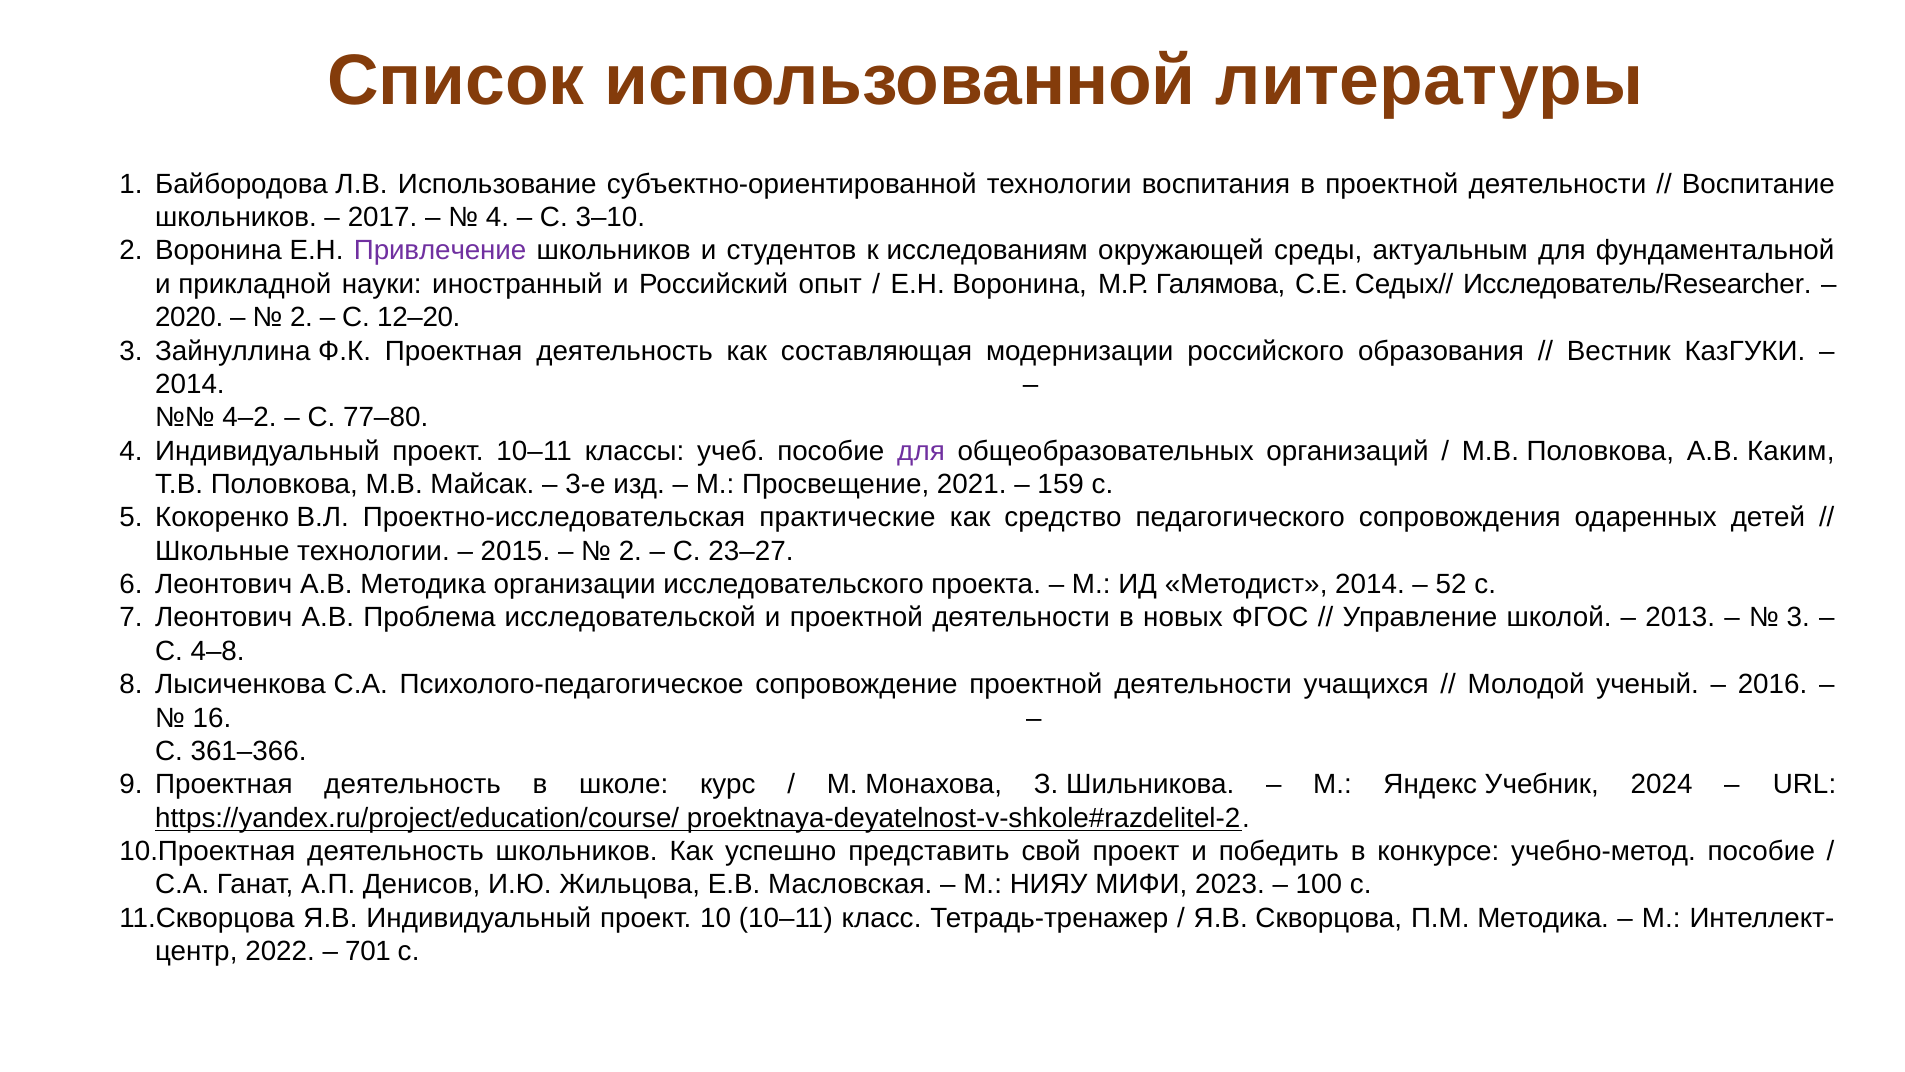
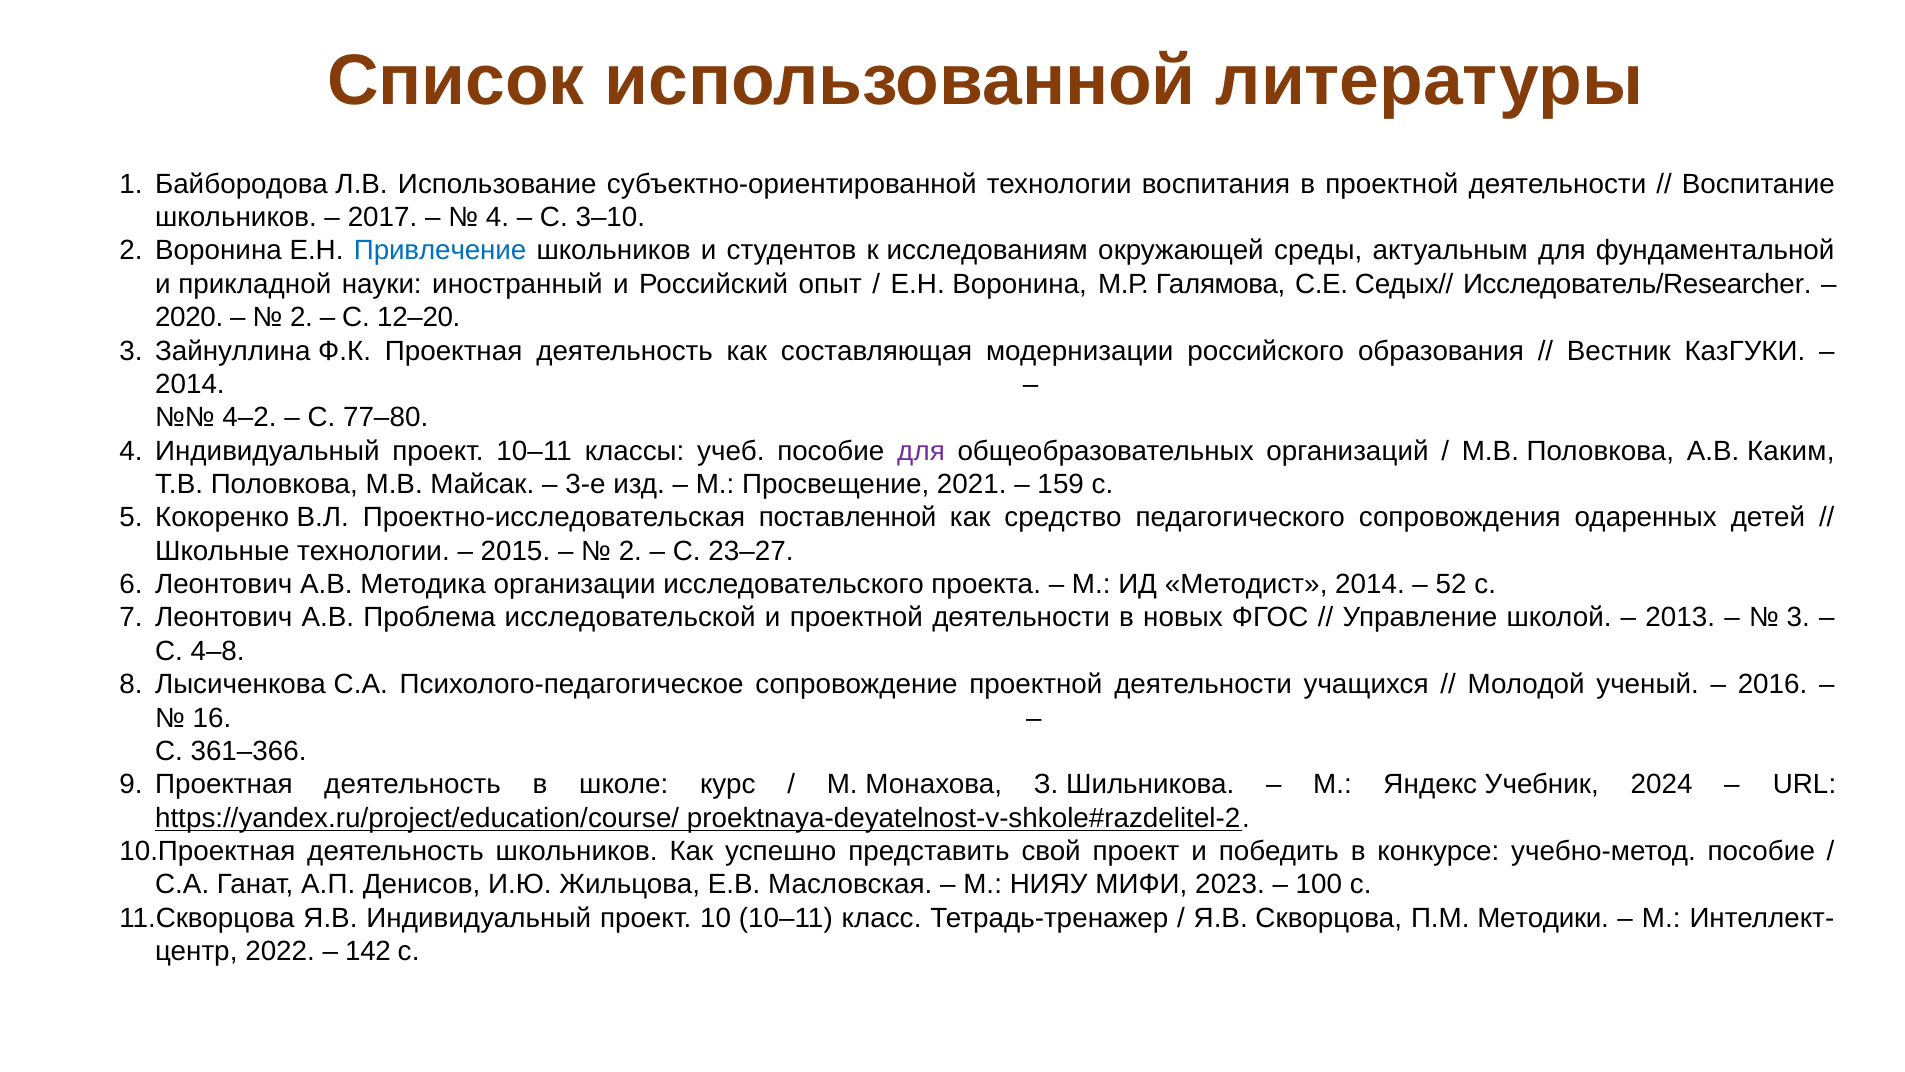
Привлечение colour: purple -> blue
практические: практические -> поставленной
П.М Методика: Методика -> Методики
701: 701 -> 142
